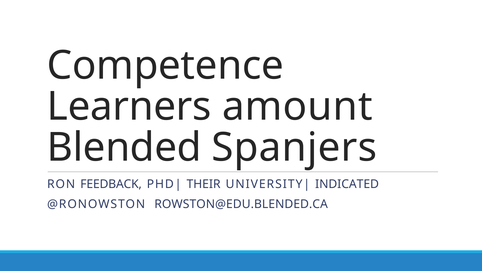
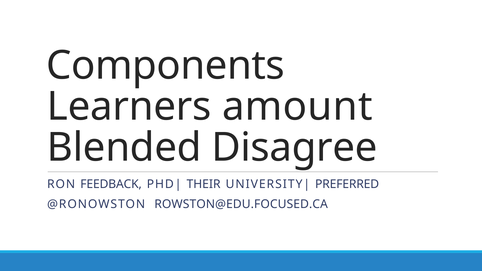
Competence: Competence -> Components
Spanjers: Spanjers -> Disagree
INDICATED: INDICATED -> PREFERRED
ROWSTON@EDU.BLENDED.CA: ROWSTON@EDU.BLENDED.CA -> ROWSTON@EDU.FOCUSED.CA
